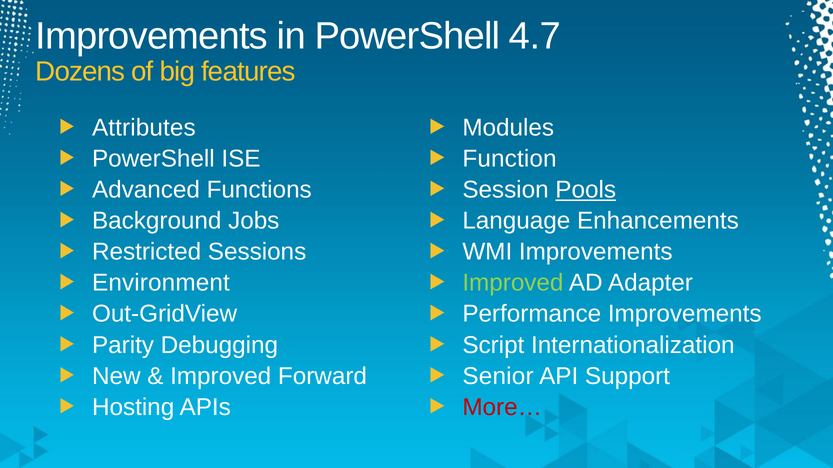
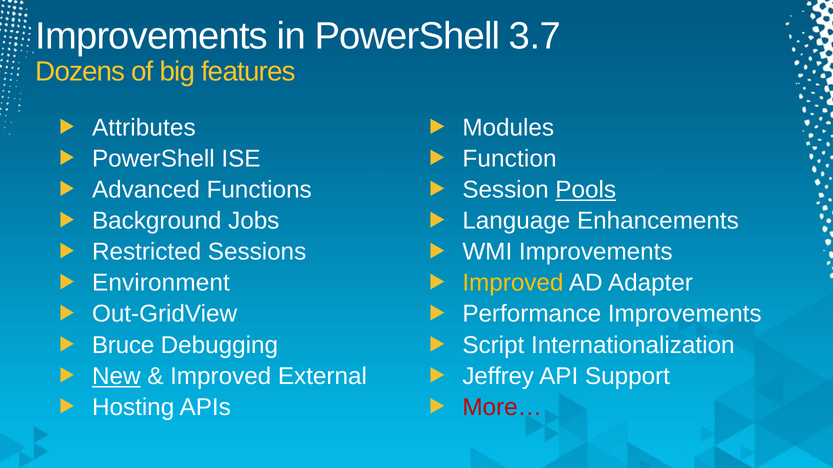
4.7: 4.7 -> 3.7
Improved at (513, 283) colour: light green -> yellow
Parity: Parity -> Bruce
New underline: none -> present
Forward: Forward -> External
Senior: Senior -> Jeffrey
